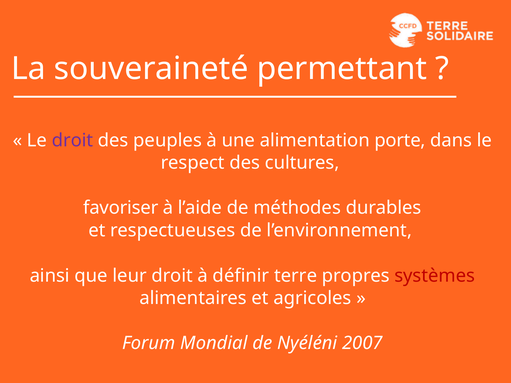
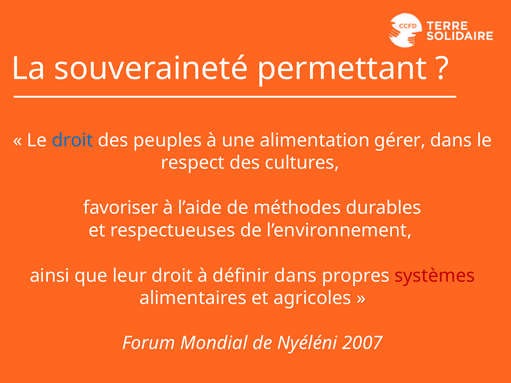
droit at (72, 141) colour: purple -> blue
porte: porte -> gérer
définir terre: terre -> dans
